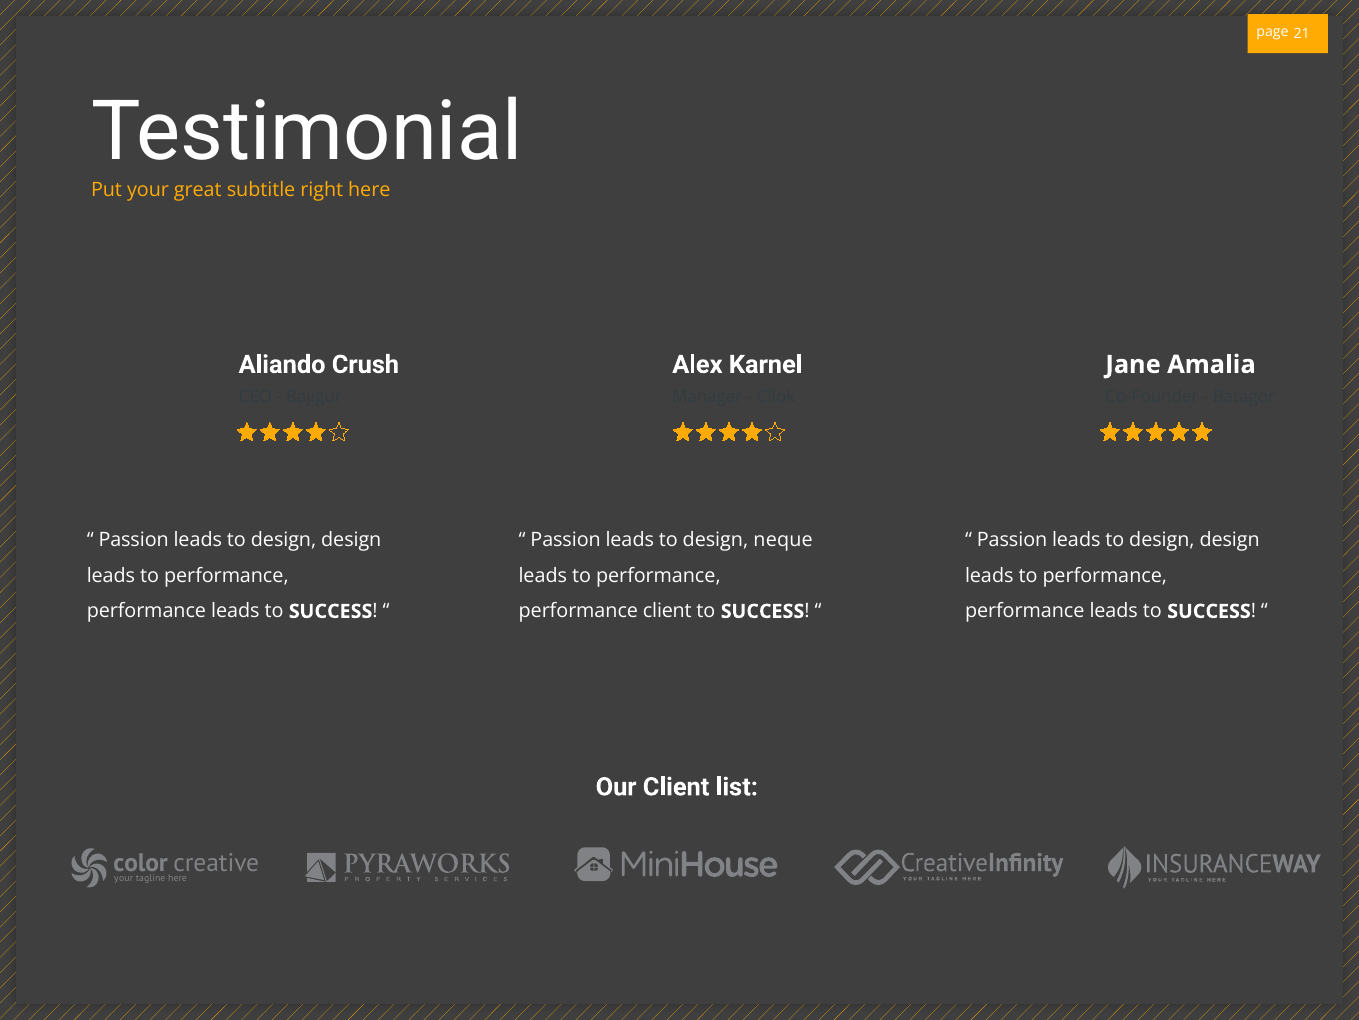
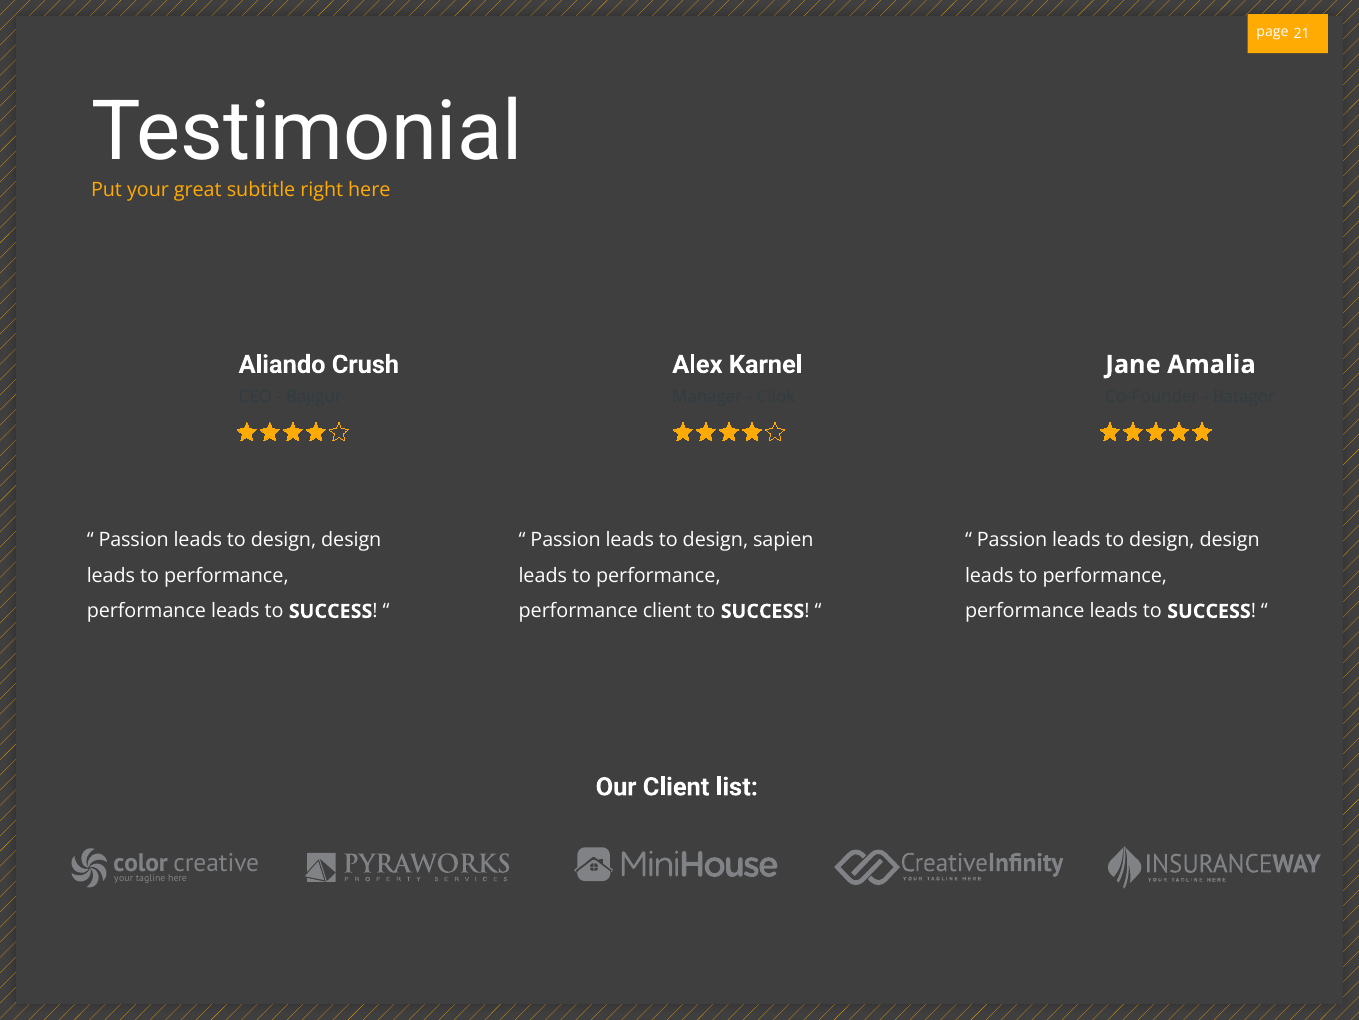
neque: neque -> sapien
